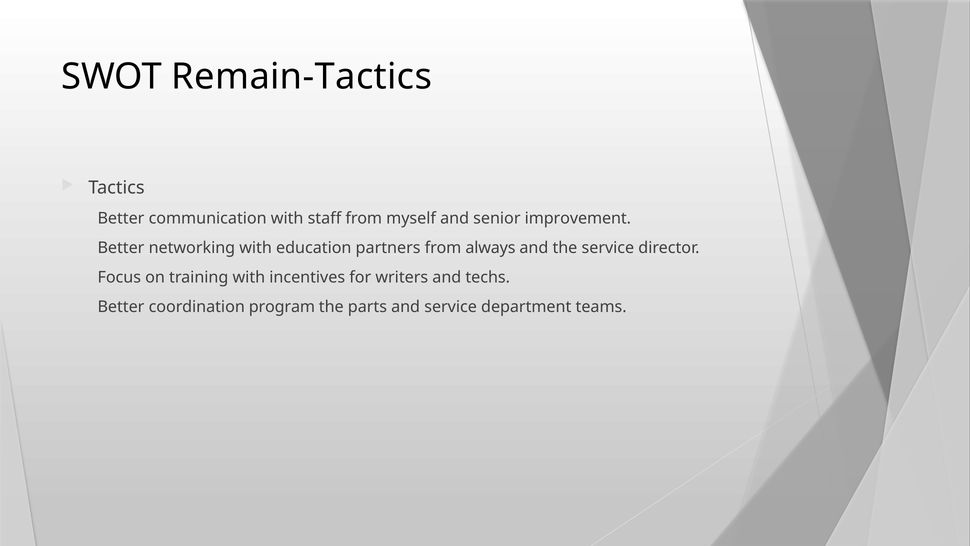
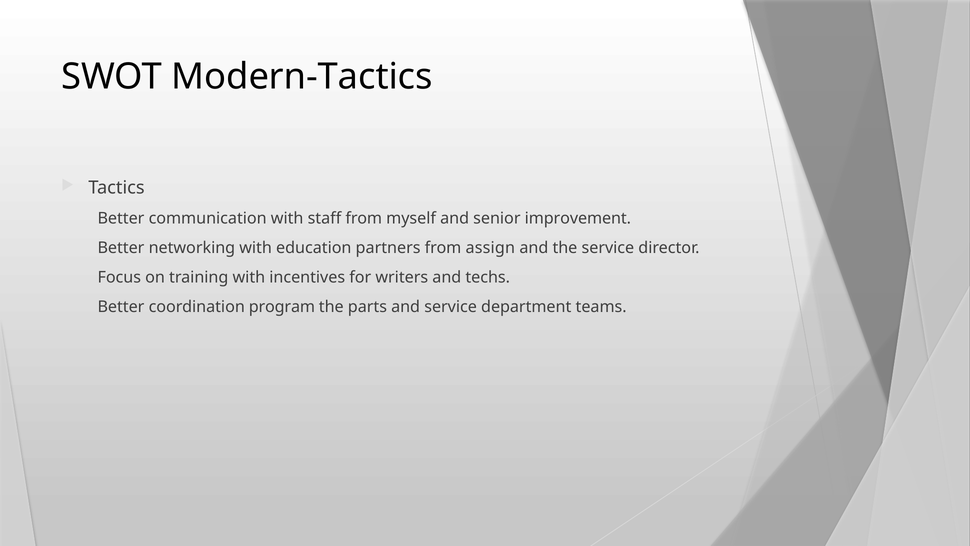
Remain-Tactics: Remain-Tactics -> Modern-Tactics
always: always -> assign
